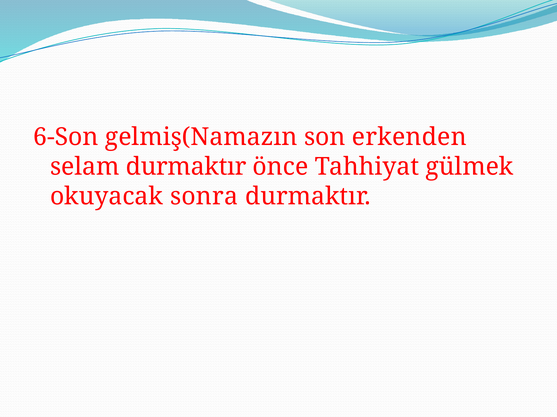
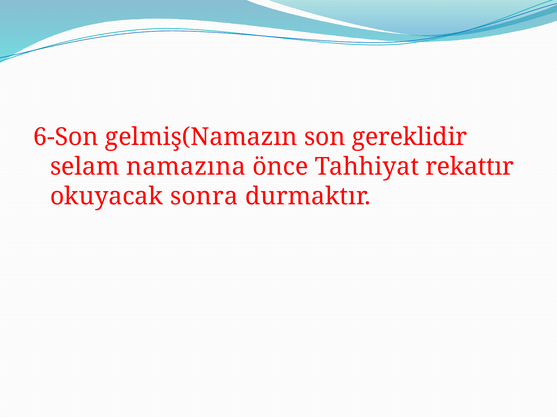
erkenden: erkenden -> gereklidir
selam durmaktır: durmaktır -> namazına
gülmek: gülmek -> rekattır
